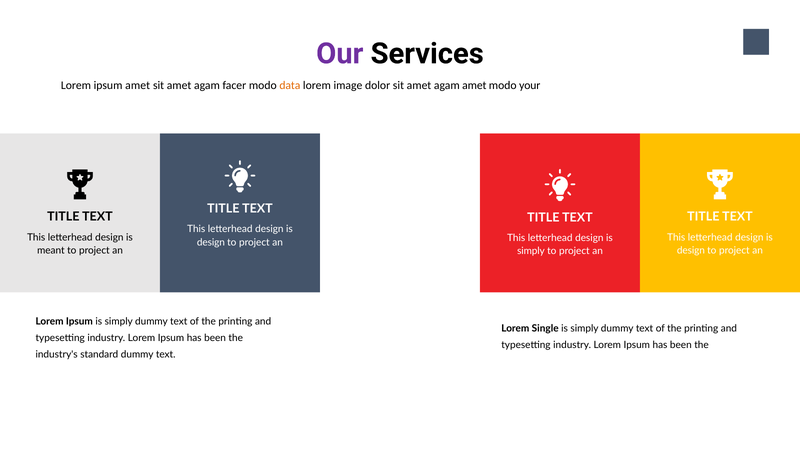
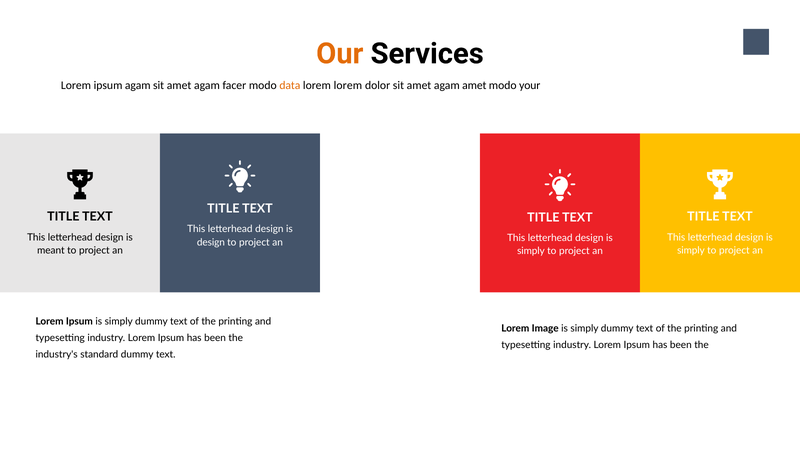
Our colour: purple -> orange
ipsum amet: amet -> agam
lorem image: image -> lorem
design at (691, 251): design -> simply
Single: Single -> Image
